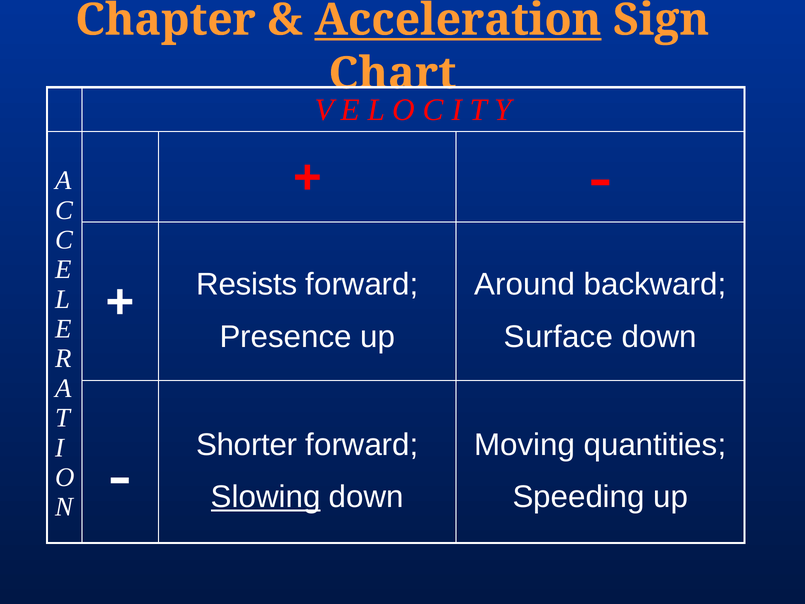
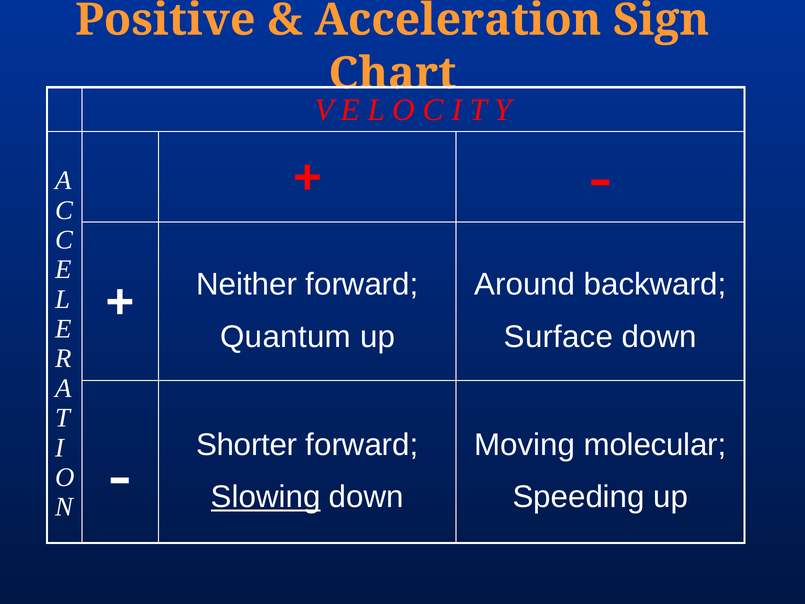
Chapter: Chapter -> Positive
Acceleration underline: present -> none
Resists: Resists -> Neither
Presence: Presence -> Quantum
quantities: quantities -> molecular
